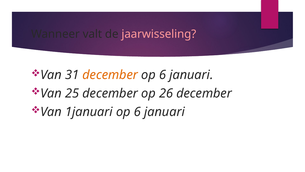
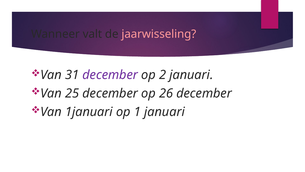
december at (110, 75) colour: orange -> purple
6 at (163, 75): 6 -> 2
1januari op 6: 6 -> 1
